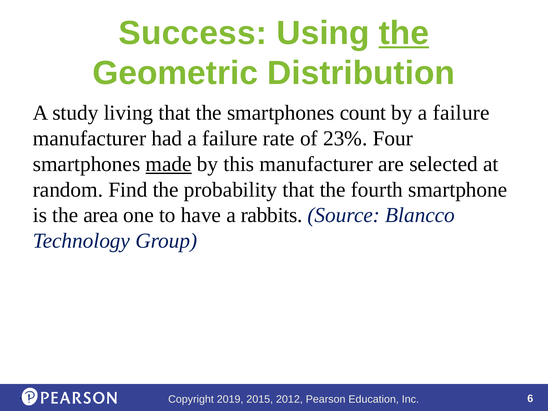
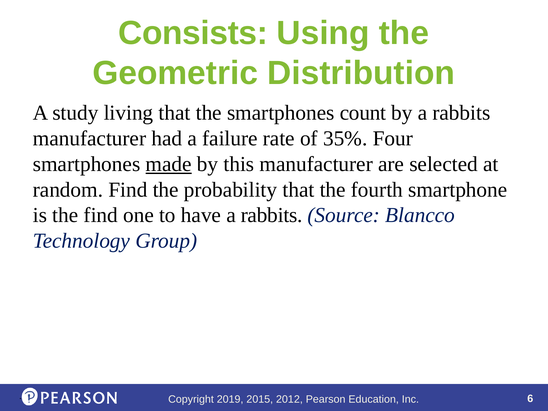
Success: Success -> Consists
the at (404, 33) underline: present -> none
by a failure: failure -> rabbits
23%: 23% -> 35%
the area: area -> find
